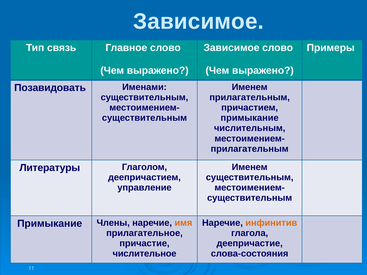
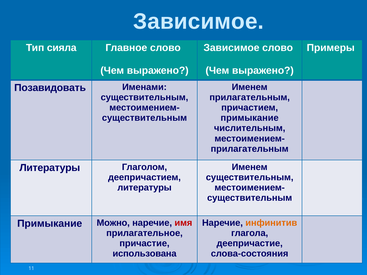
связь: связь -> сияла
управление at (144, 188): управление -> литературы
Члены: Члены -> Можно
имя colour: orange -> red
числительное: числительное -> использована
